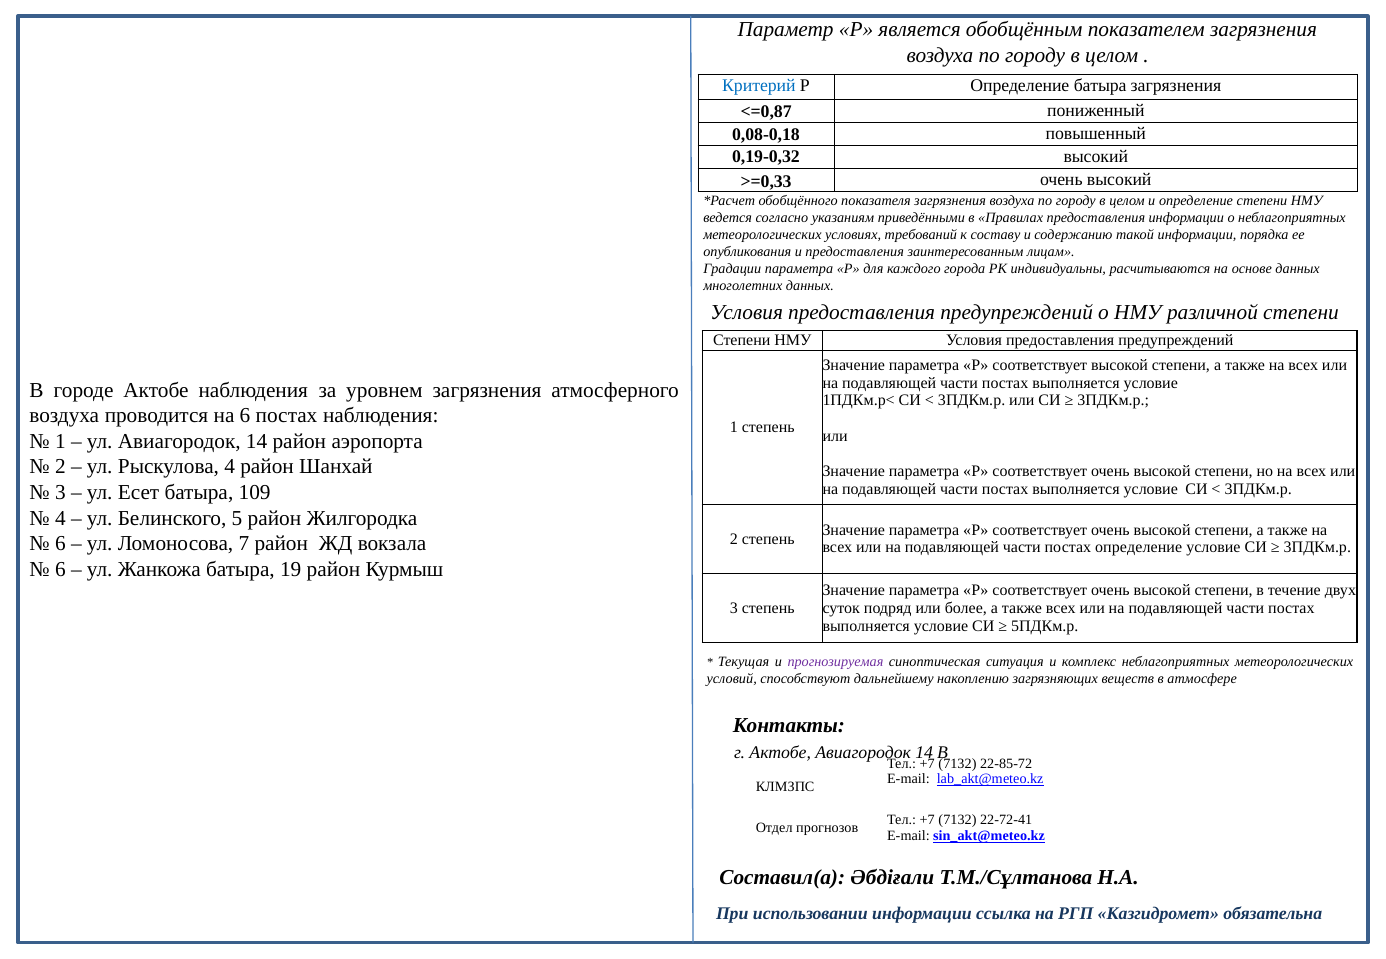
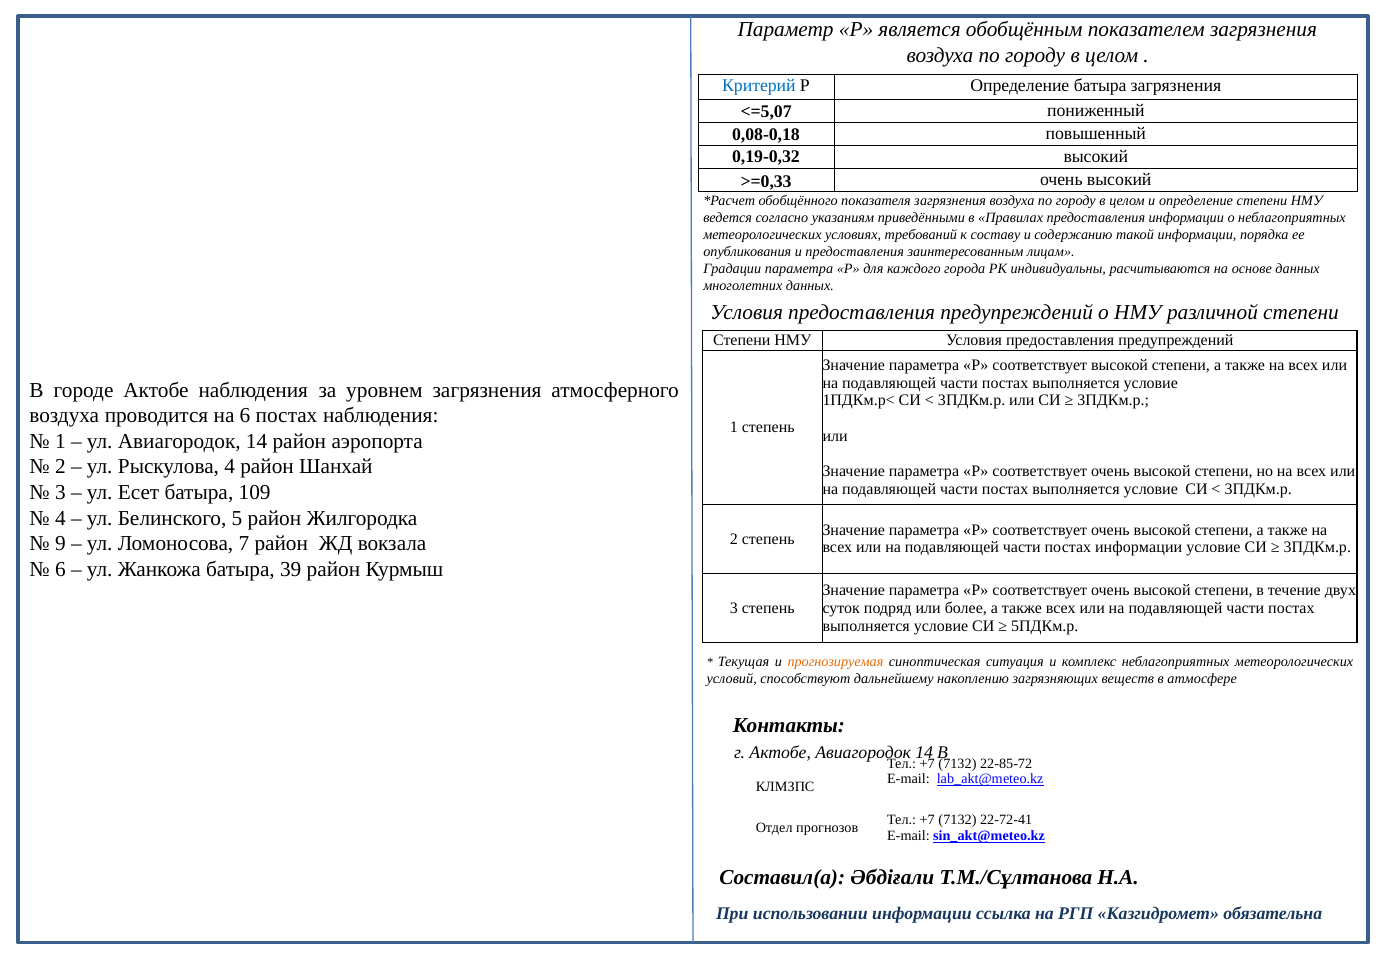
<=0,87: <=0,87 -> <=5,07
6 at (60, 544): 6 -> 9
постах определение: определение -> информации
19: 19 -> 39
прогнозируемая colour: purple -> orange
